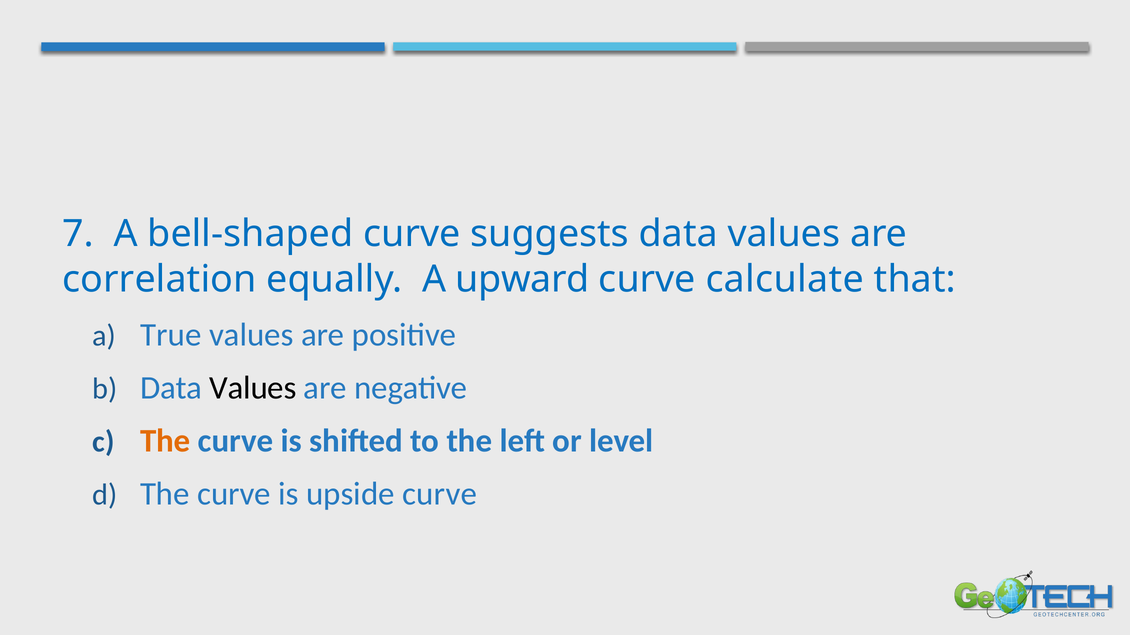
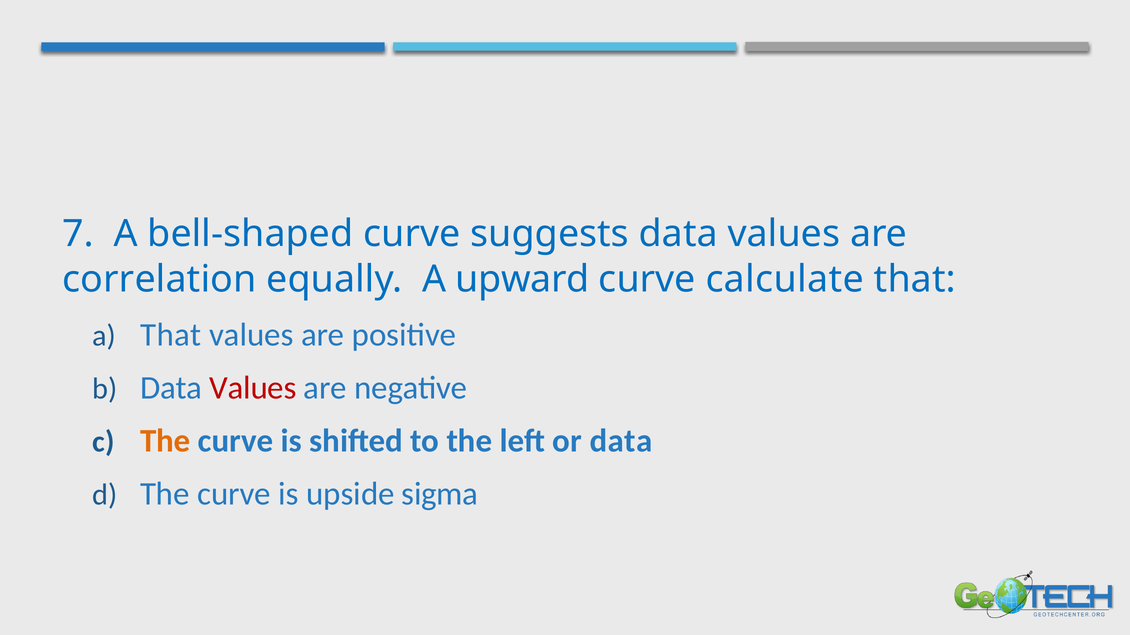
a True: True -> That
Values at (253, 388) colour: black -> red
or level: level -> data
upside curve: curve -> sigma
